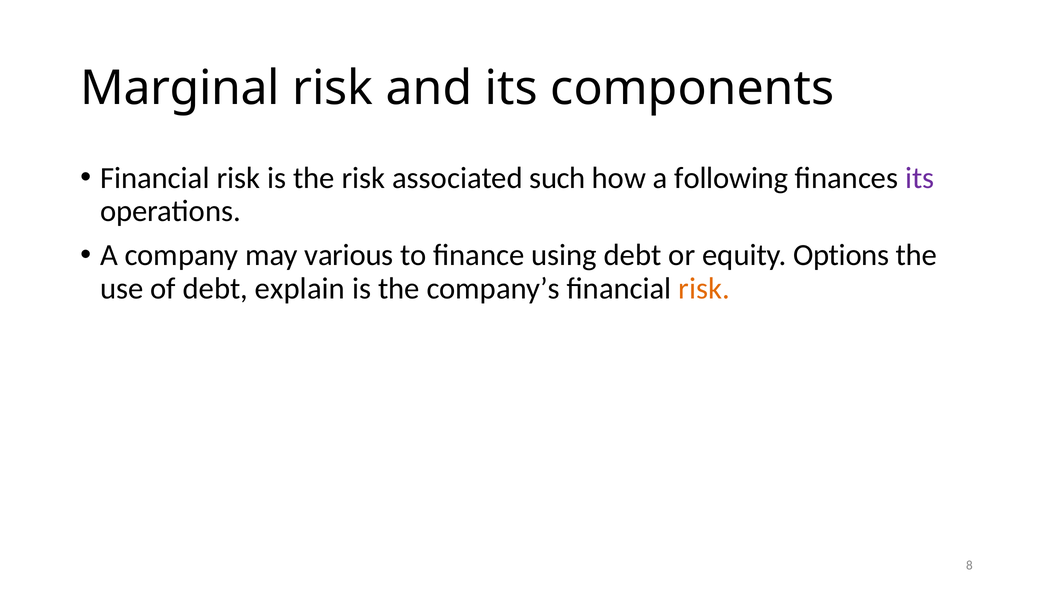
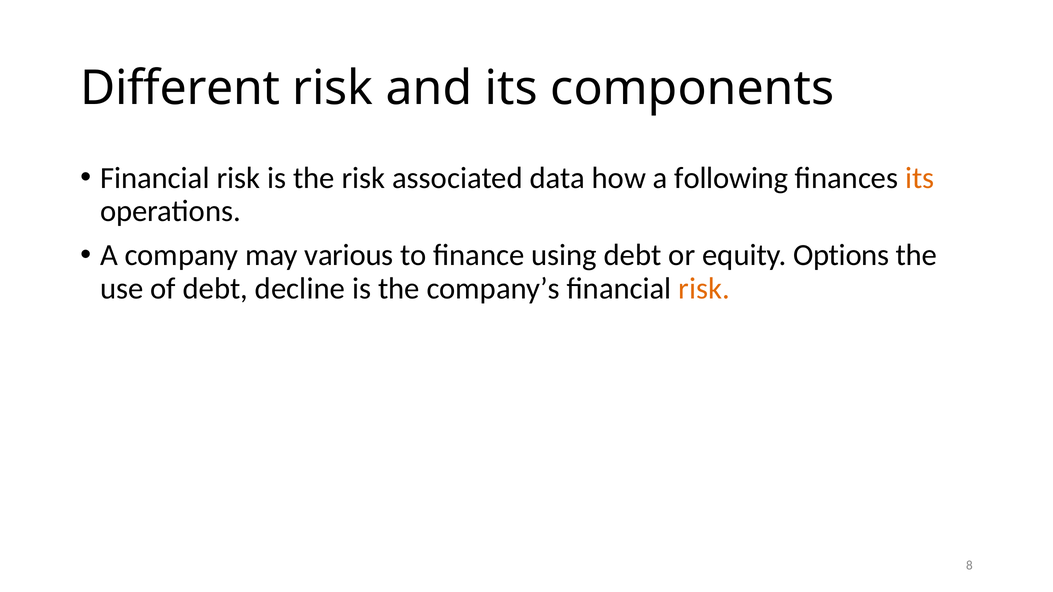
Marginal: Marginal -> Different
such: such -> data
its at (920, 178) colour: purple -> orange
explain: explain -> decline
